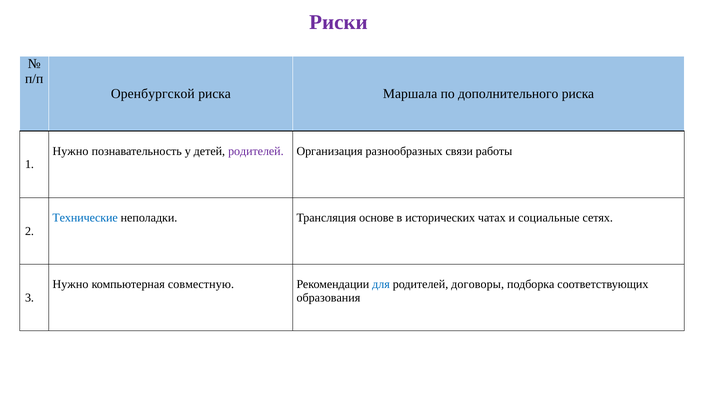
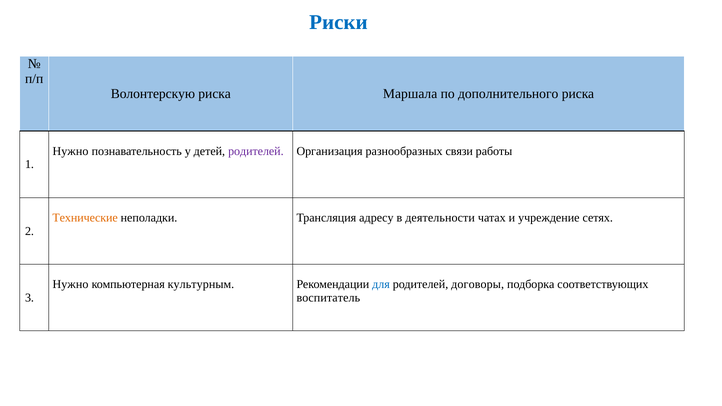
Риски colour: purple -> blue
Оренбургской: Оренбургской -> Волонтерскую
Технические colour: blue -> orange
основе: основе -> адресу
исторических: исторических -> деятельности
социальные: социальные -> учреждение
совместную: совместную -> культурным
образования: образования -> воспитатель
